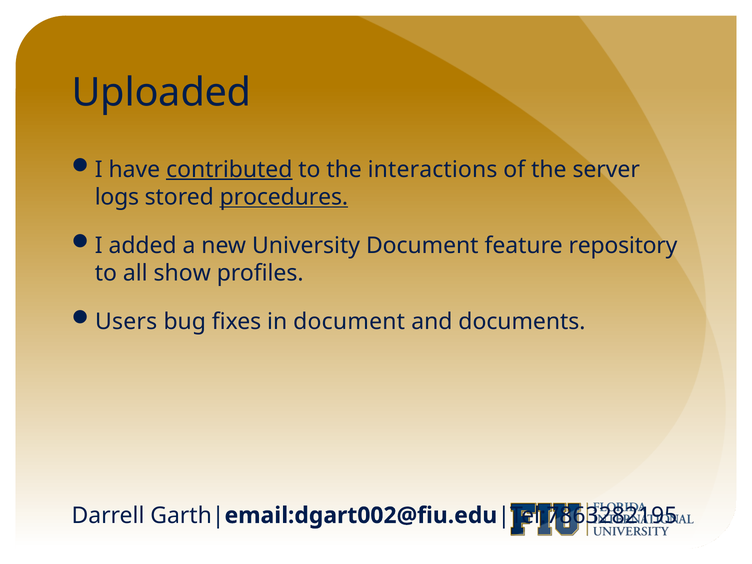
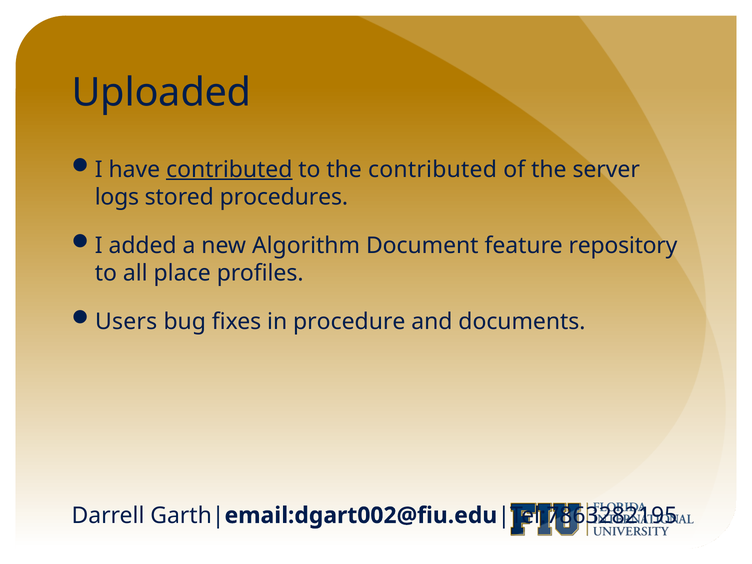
the interactions: interactions -> contributed
procedures underline: present -> none
University: University -> Algorithm
show: show -> place
in document: document -> procedure
